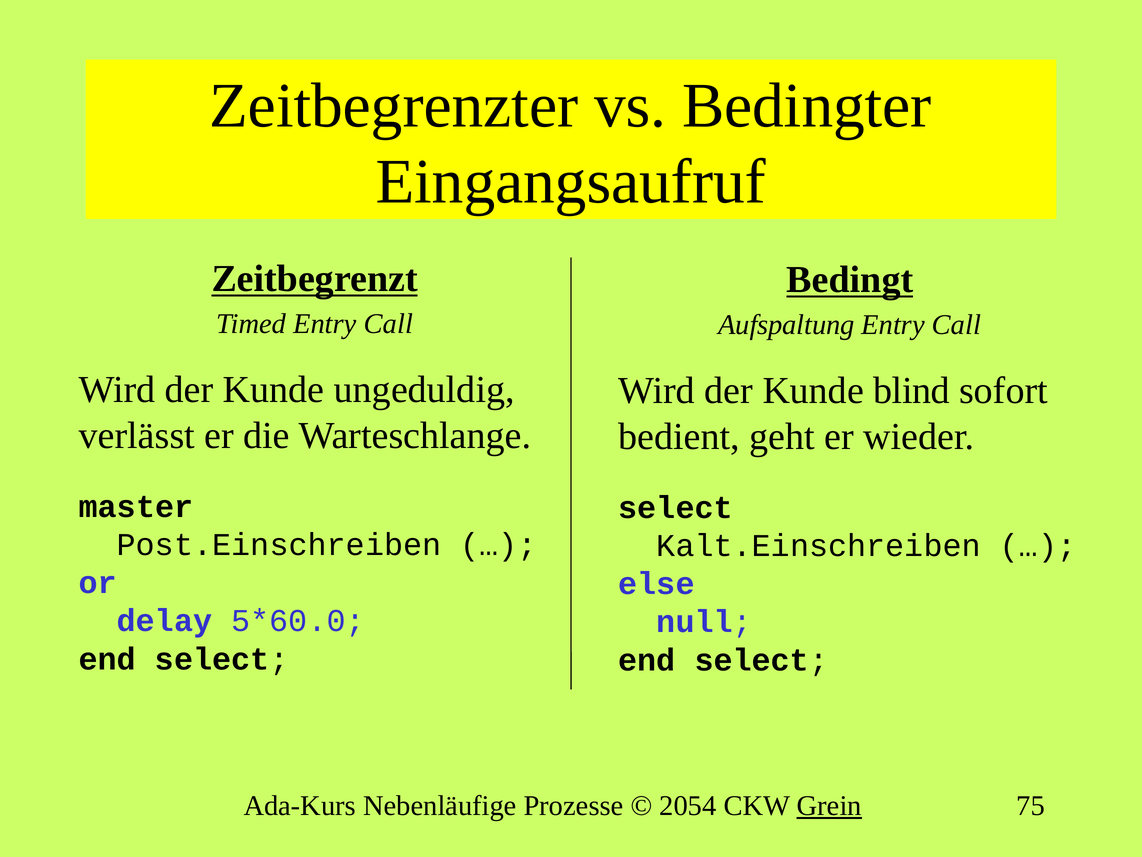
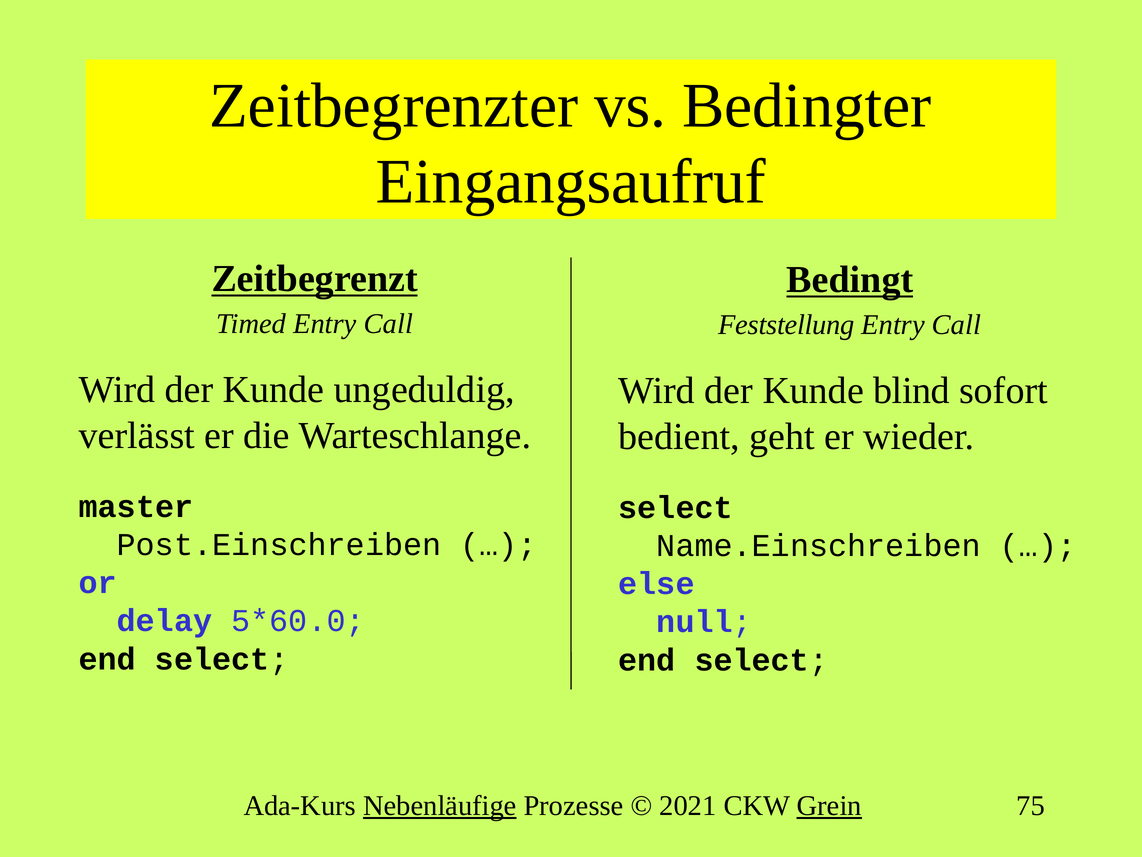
Aufspaltung: Aufspaltung -> Feststellung
Kalt.Einschreiben: Kalt.Einschreiben -> Name.Einschreiben
Nebenläufige underline: none -> present
2054: 2054 -> 2021
